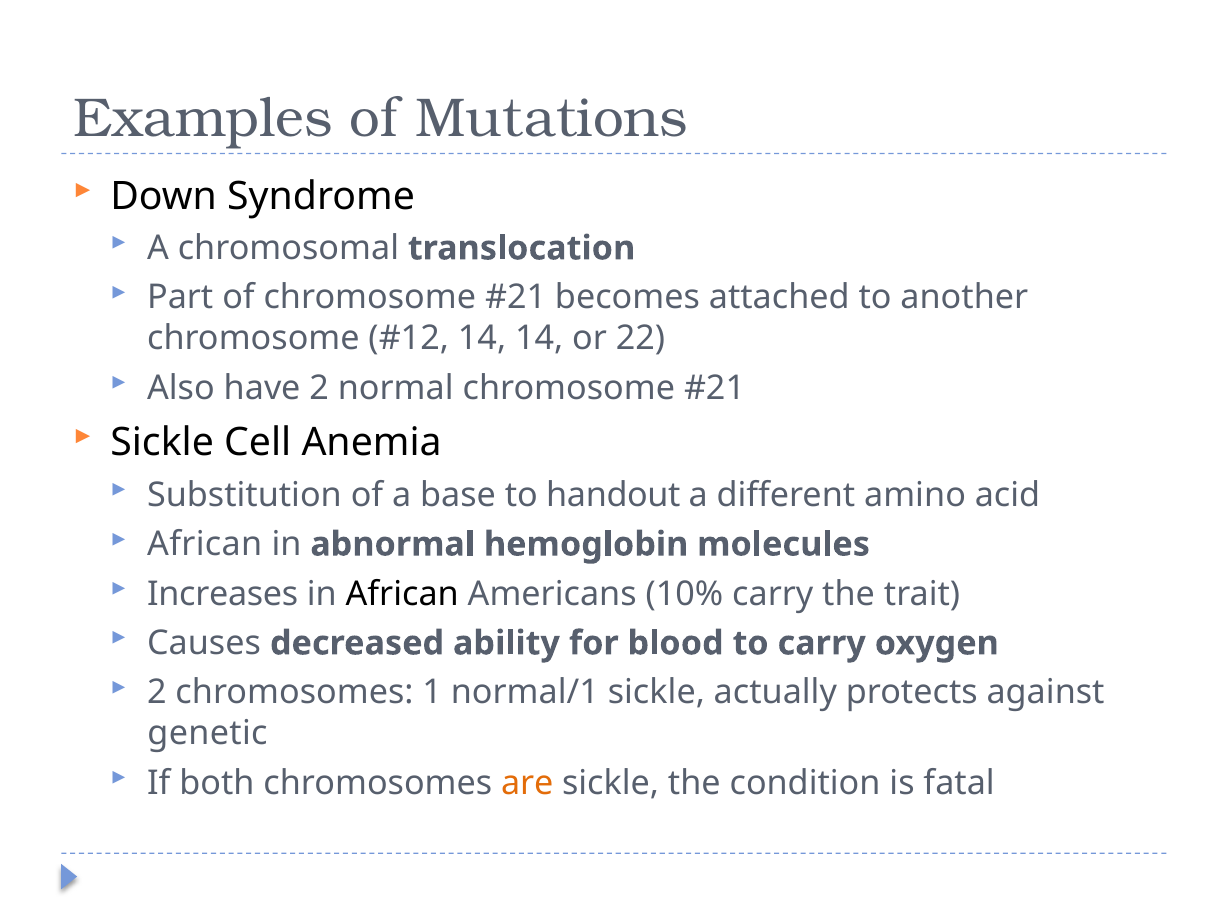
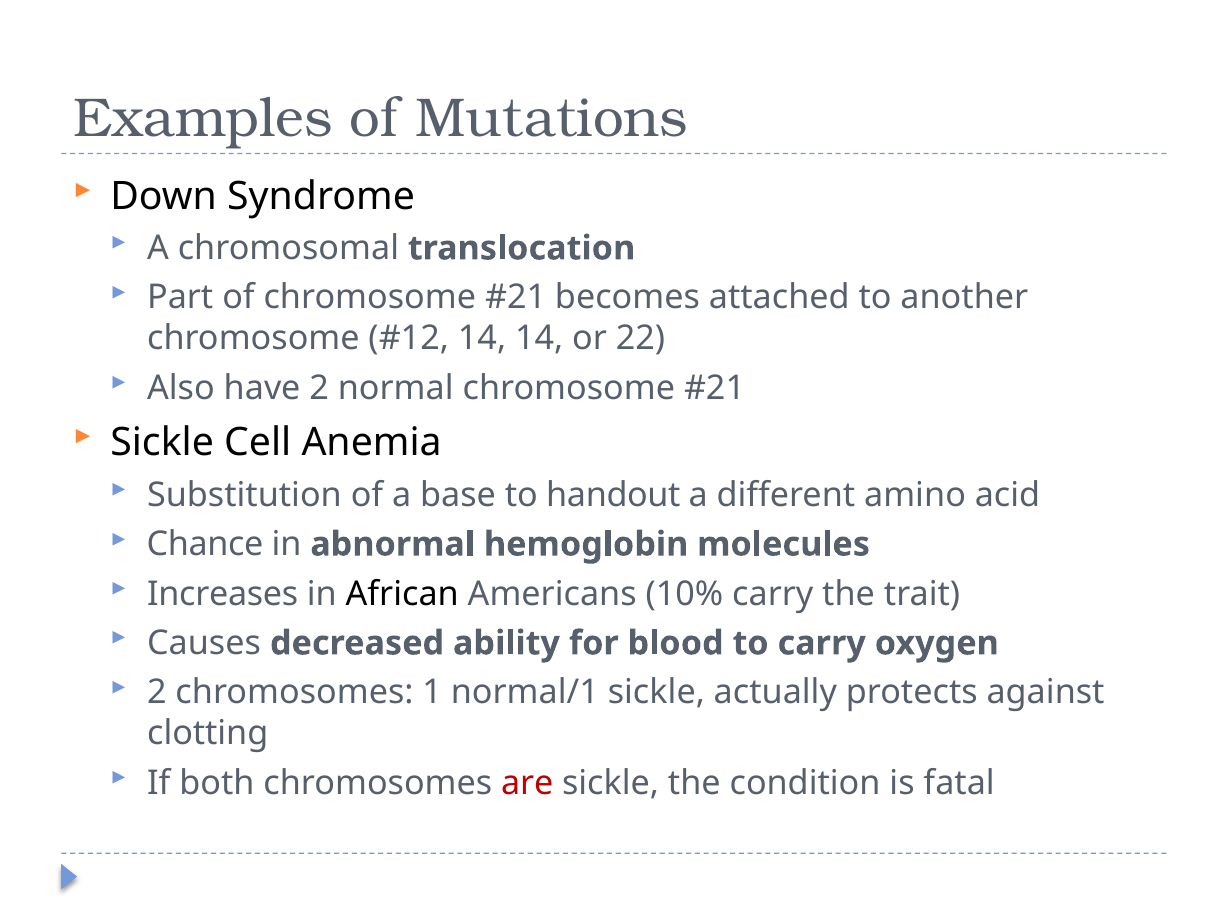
African at (205, 544): African -> Chance
genetic: genetic -> clotting
are colour: orange -> red
